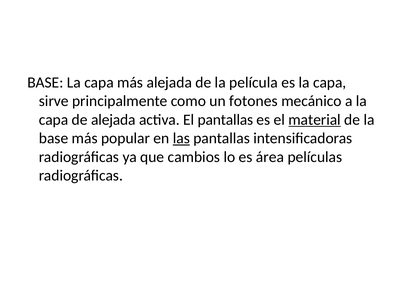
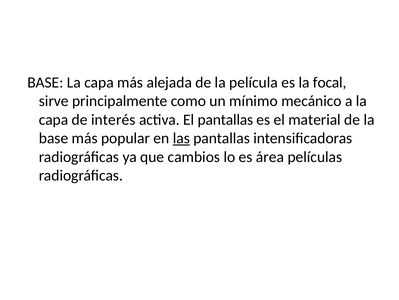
es la capa: capa -> focal
fotones: fotones -> mínimo
de alejada: alejada -> interés
material underline: present -> none
